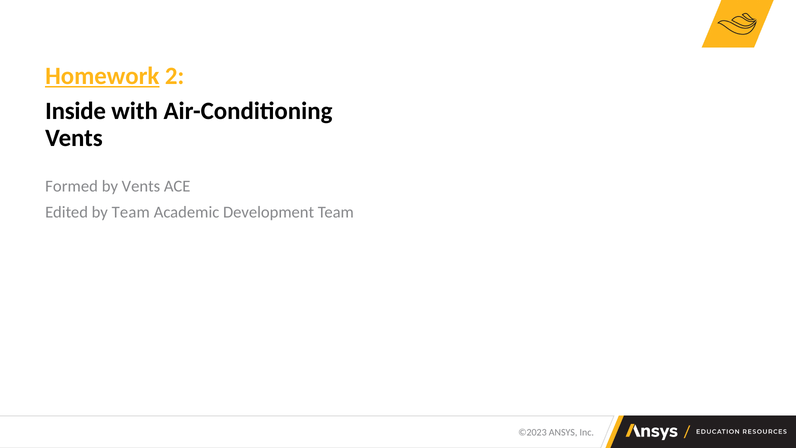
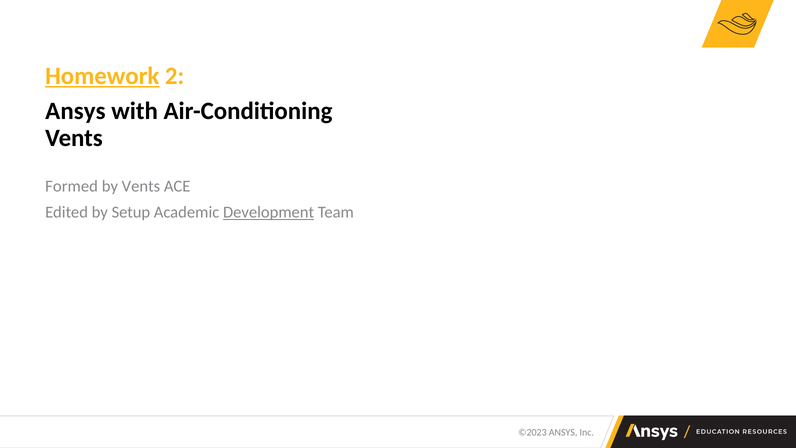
Inside at (76, 111): Inside -> Ansys
by Team: Team -> Setup
Development underline: none -> present
